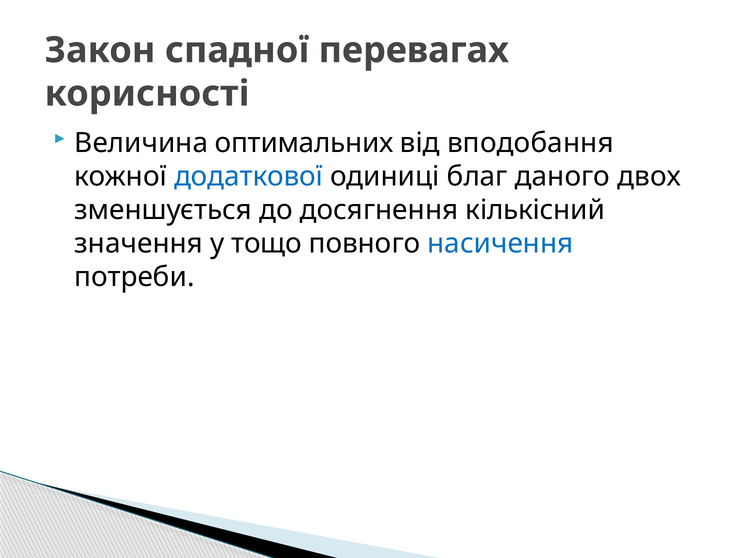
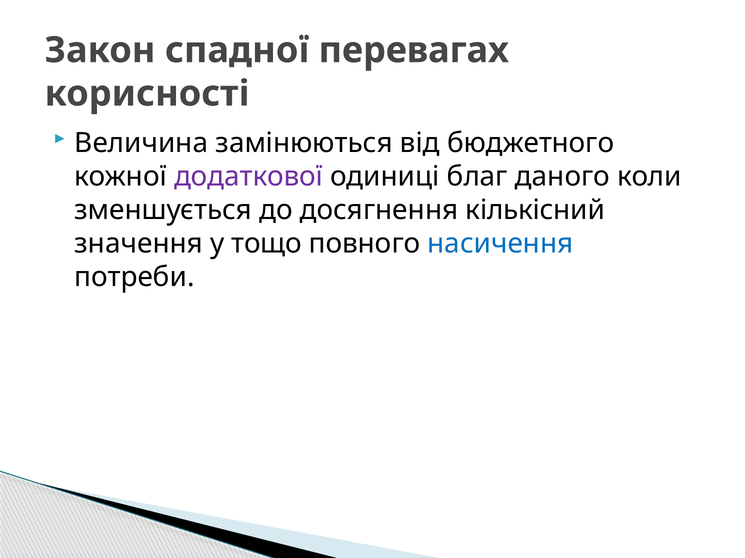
оптимальних: оптимальних -> замінюються
вподобання: вподобання -> бюджетного
додаткової colour: blue -> purple
двох: двох -> коли
